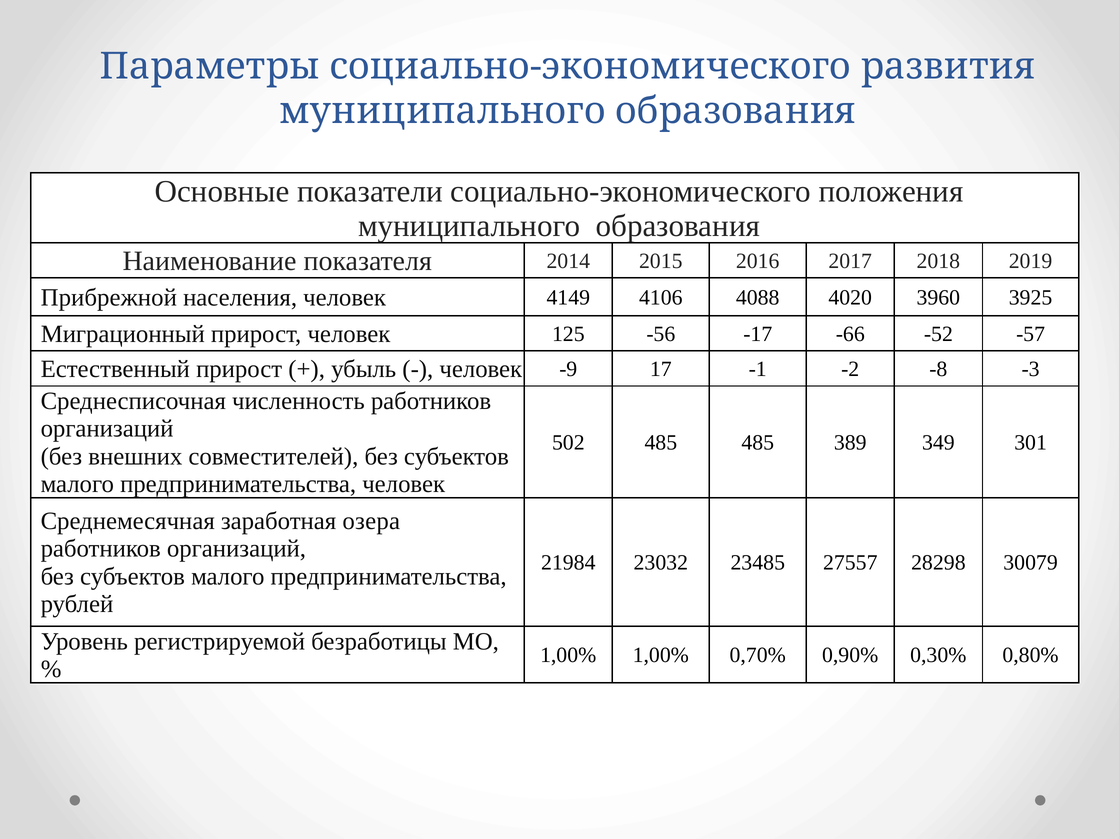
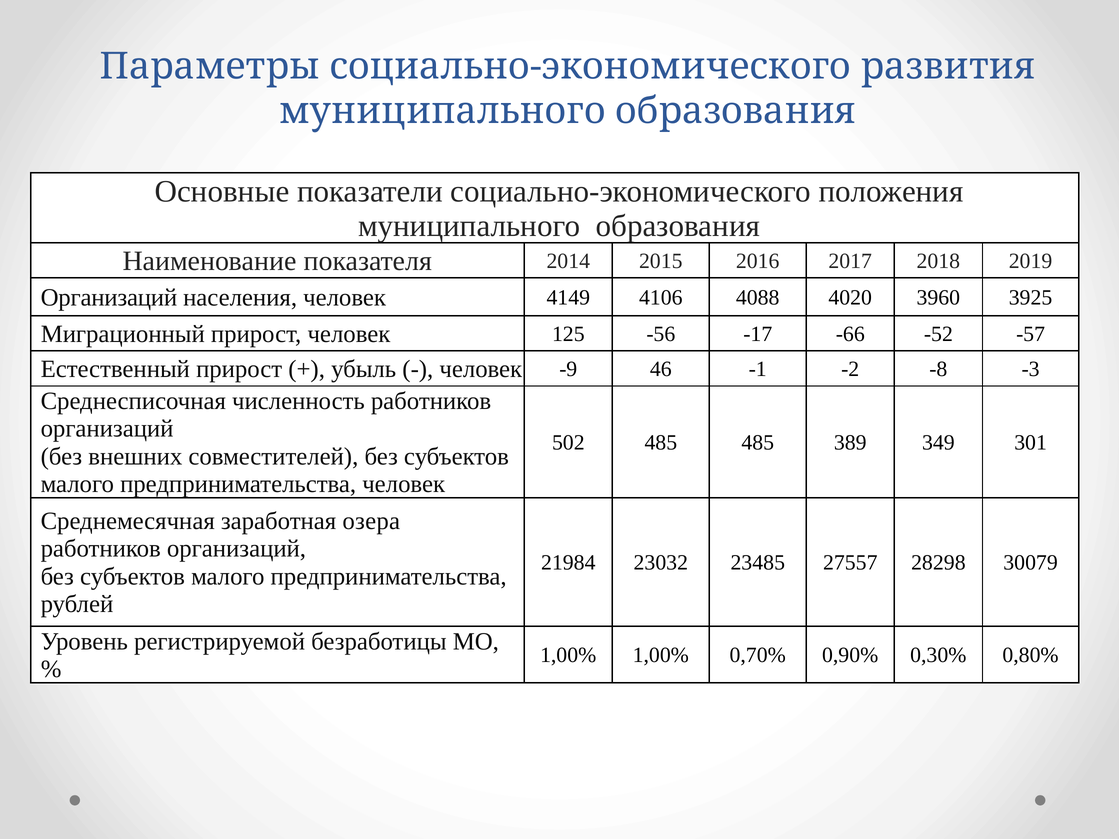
Прибрежной at (109, 297): Прибрежной -> Организаций
17: 17 -> 46
